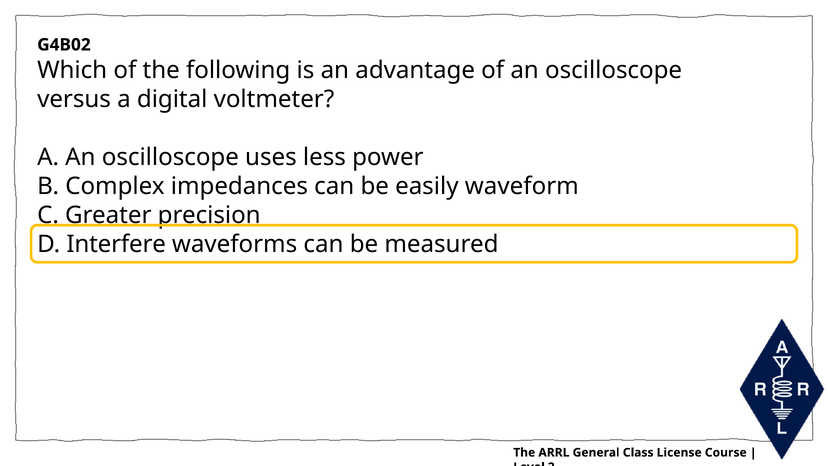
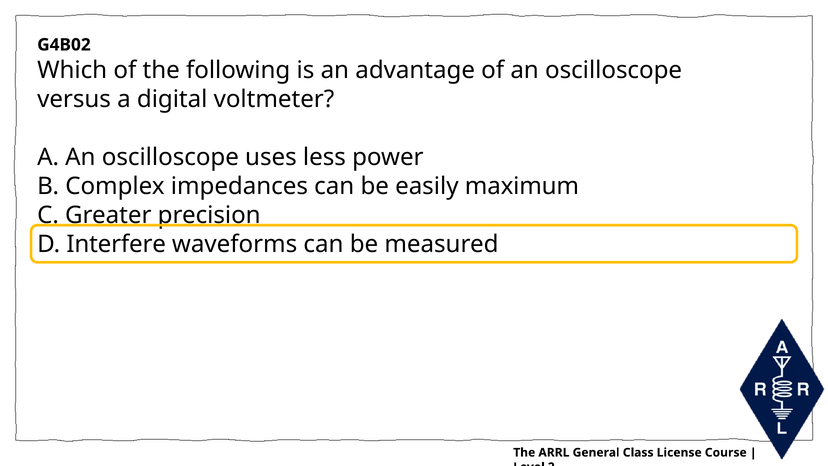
waveform: waveform -> maximum
